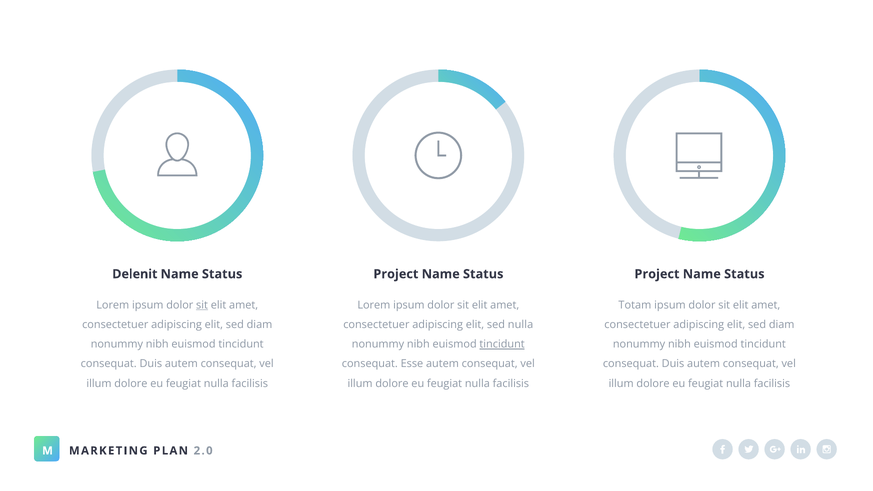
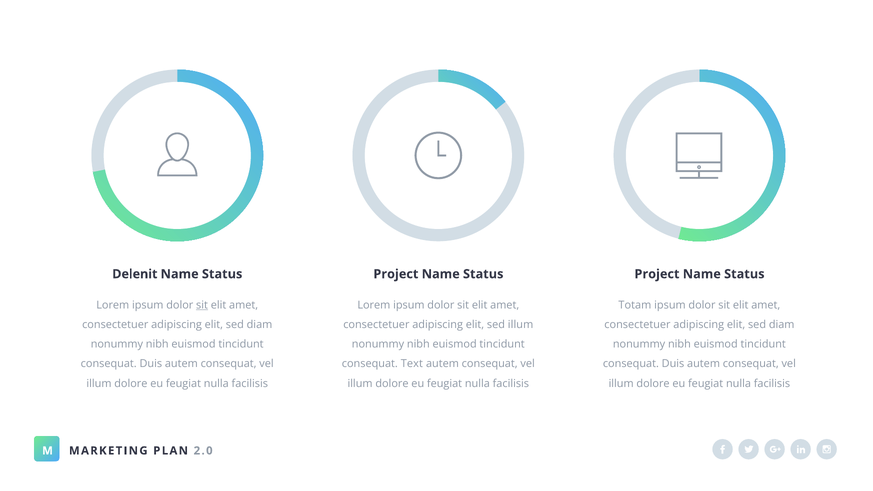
sed nulla: nulla -> illum
tincidunt at (502, 344) underline: present -> none
Esse: Esse -> Text
